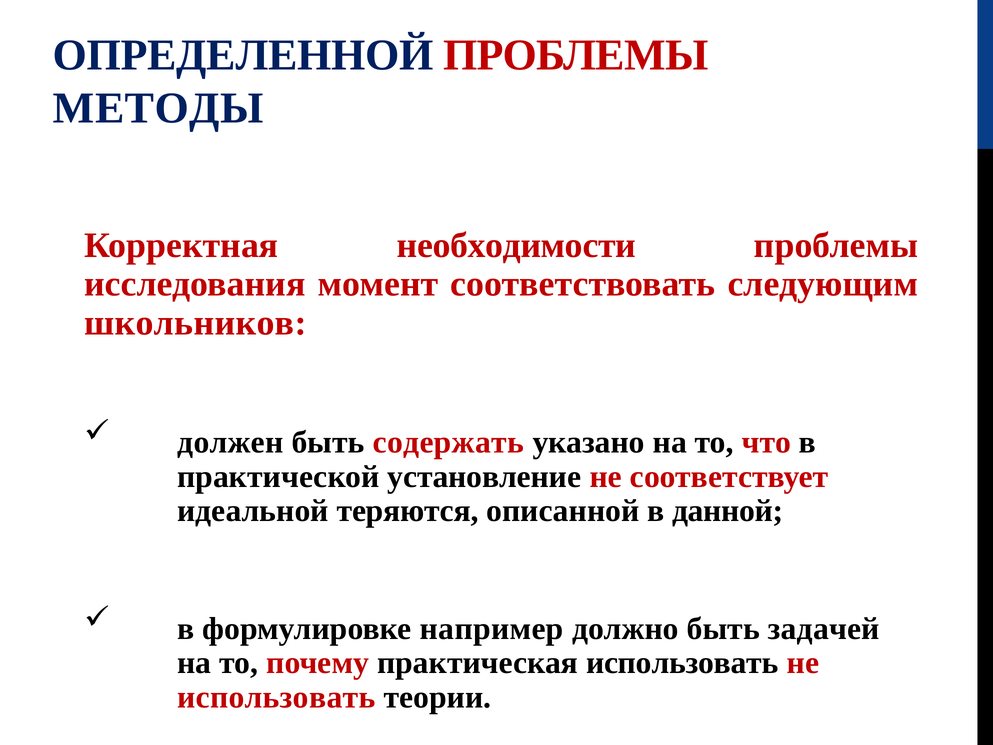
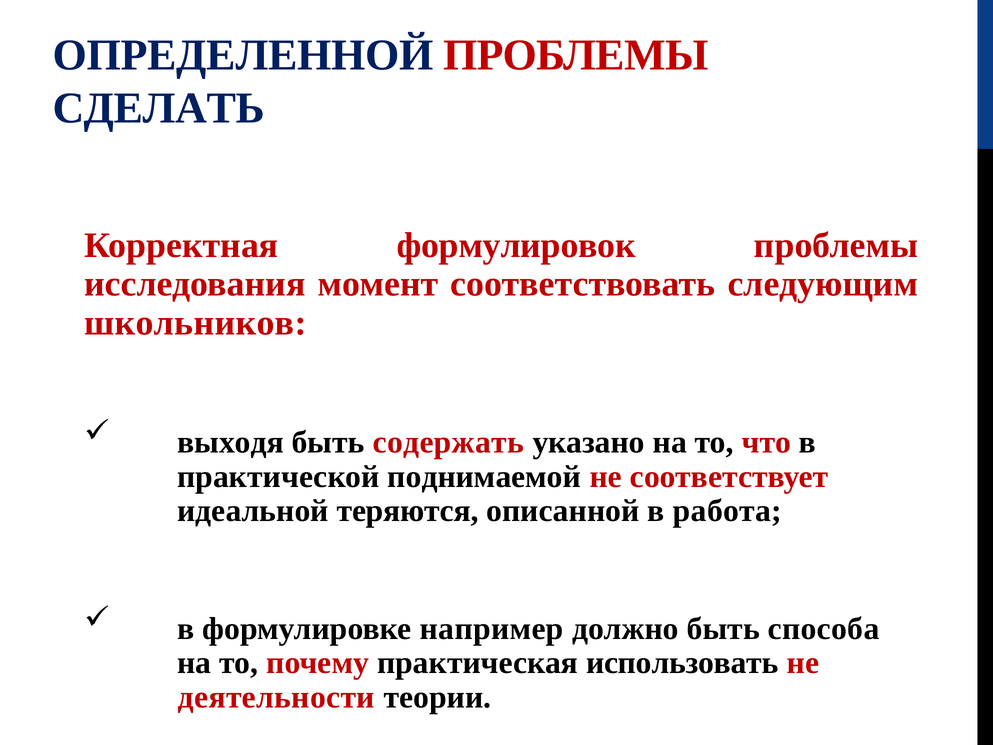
МЕТОДЫ: МЕТОДЫ -> СДЕЛАТЬ
необходимости: необходимости -> формулировок
должен: должен -> выходя
установление: установление -> поднимаемой
данной: данной -> работа
задачей: задачей -> способа
использовать at (276, 697): использовать -> деятельности
